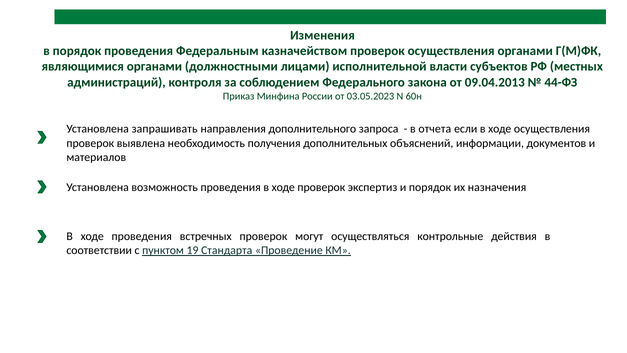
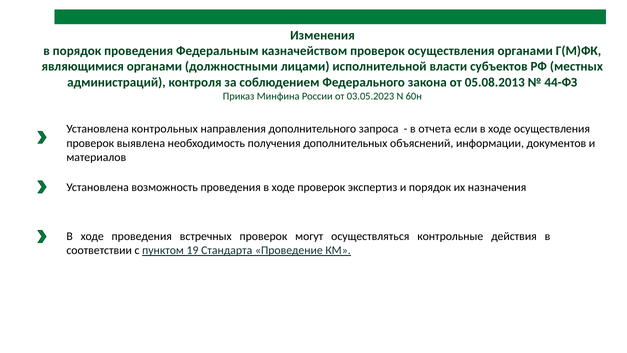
09.04.2013: 09.04.2013 -> 05.08.2013
запрашивать: запрашивать -> контрольных
